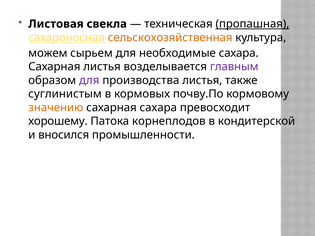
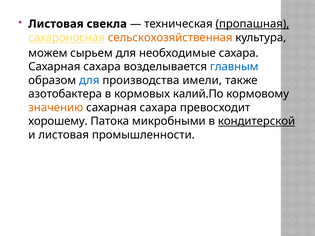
листья at (102, 67): листья -> сахара
главным colour: purple -> blue
для at (89, 80) colour: purple -> blue
производства листья: листья -> имели
суглинистым: суглинистым -> азотобактера
почву.По: почву.По -> калий.По
корнеплодов: корнеплодов -> микробными
кондитерской underline: none -> present
и вносился: вносился -> листовая
